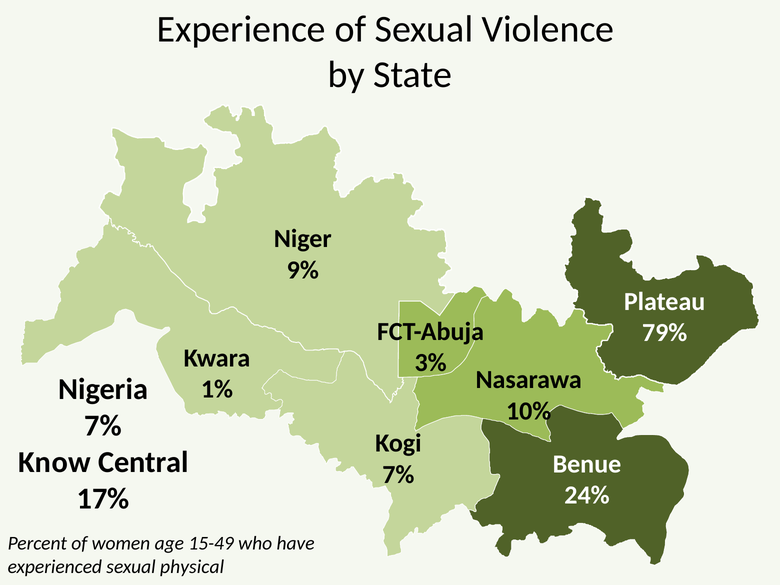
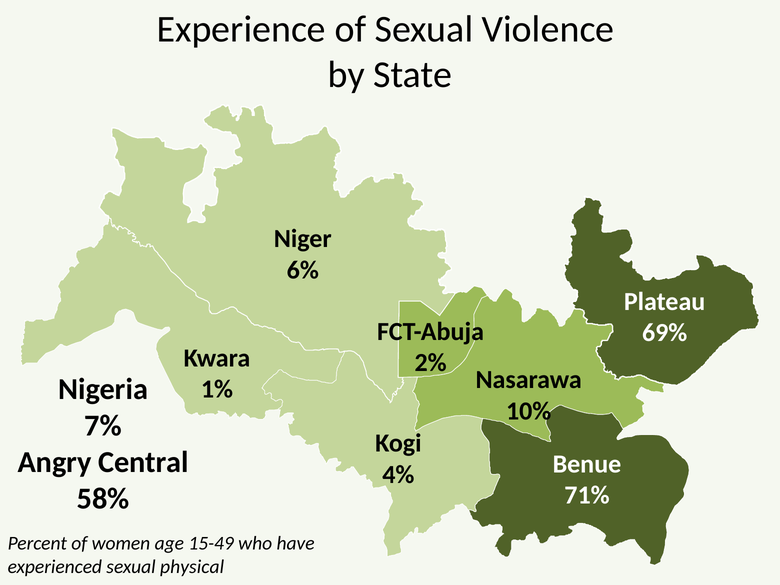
9%: 9% -> 6%
79%: 79% -> 69%
3%: 3% -> 2%
Know: Know -> Angry
7% at (398, 474): 7% -> 4%
24%: 24% -> 71%
17%: 17% -> 58%
